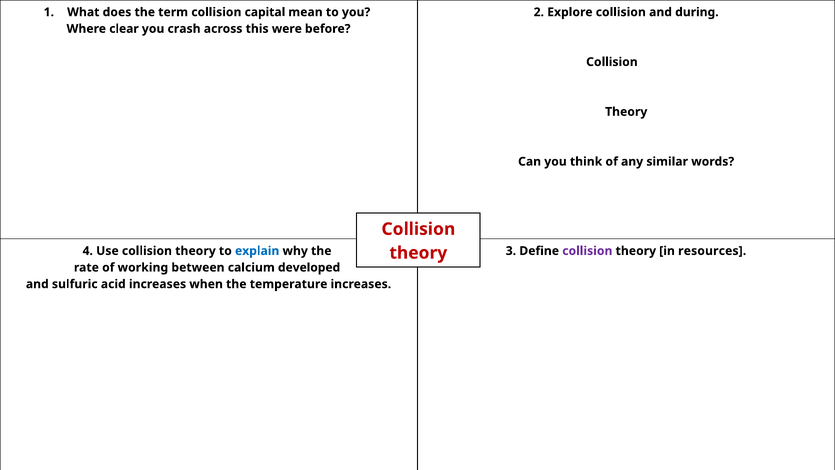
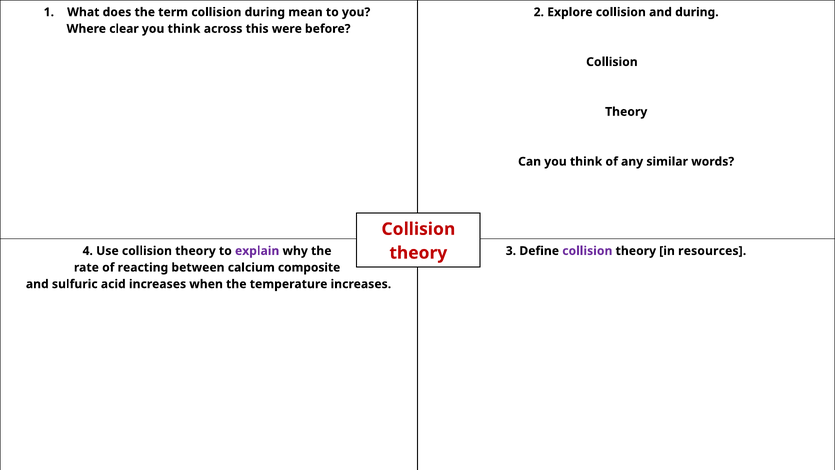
collision capital: capital -> during
crash at (184, 29): crash -> think
explain colour: blue -> purple
working: working -> reacting
developed: developed -> composite
